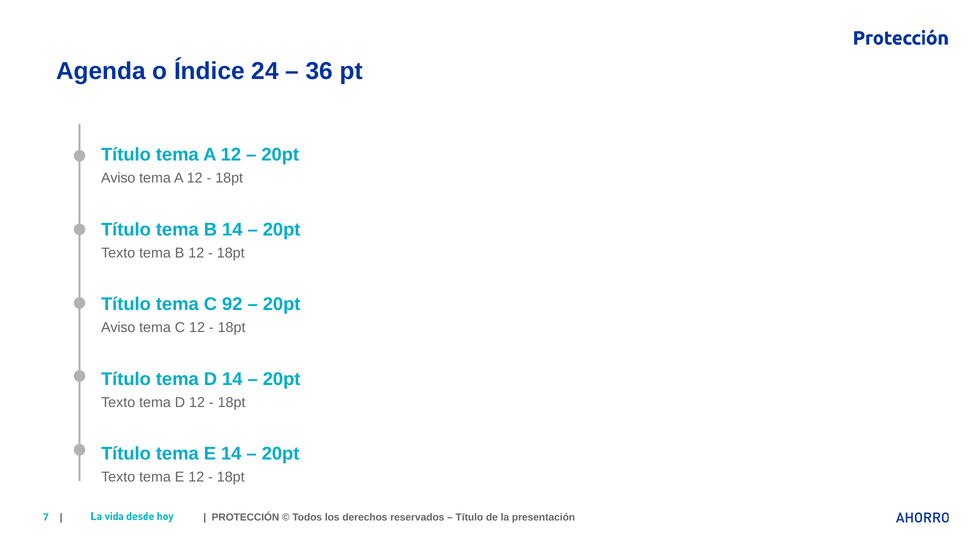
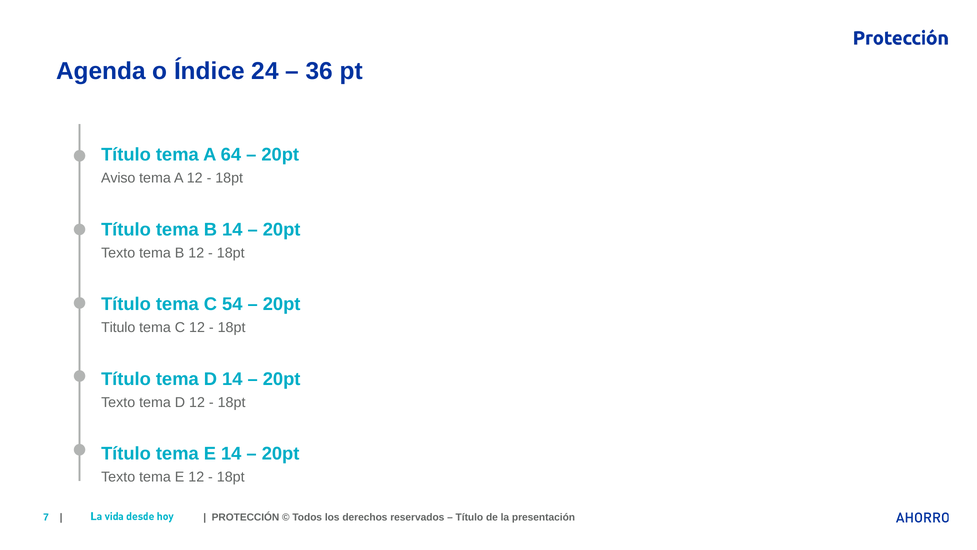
Título tema A 12: 12 -> 64
92: 92 -> 54
Aviso at (118, 327): Aviso -> Titulo
